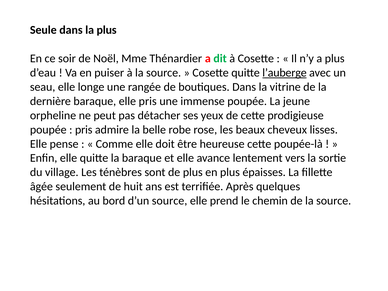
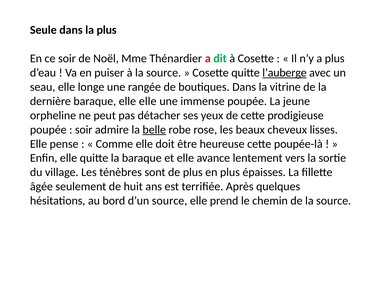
elle pris: pris -> elle
pris at (84, 130): pris -> soir
belle underline: none -> present
